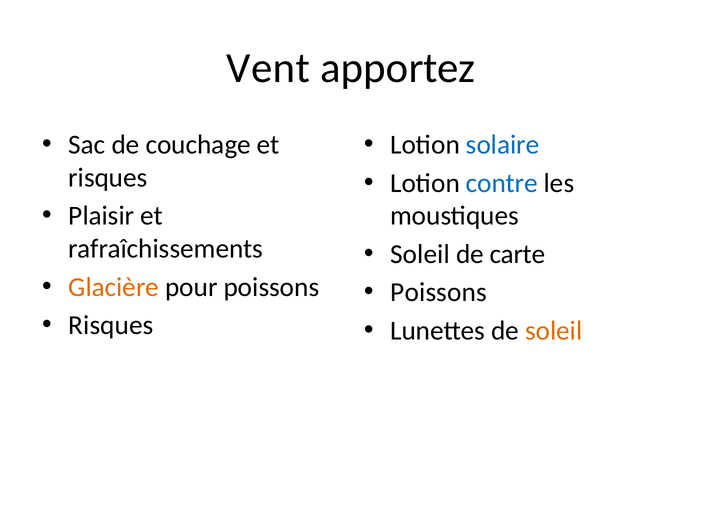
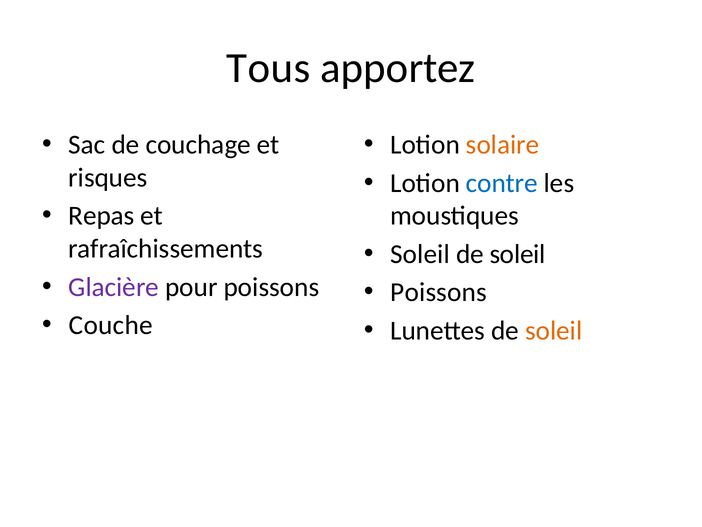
Vent: Vent -> Tous
solaire colour: blue -> orange
Plaisir: Plaisir -> Repas
carte at (518, 254): carte -> soleil
Glacière colour: orange -> purple
Risques at (111, 325): Risques -> Couche
